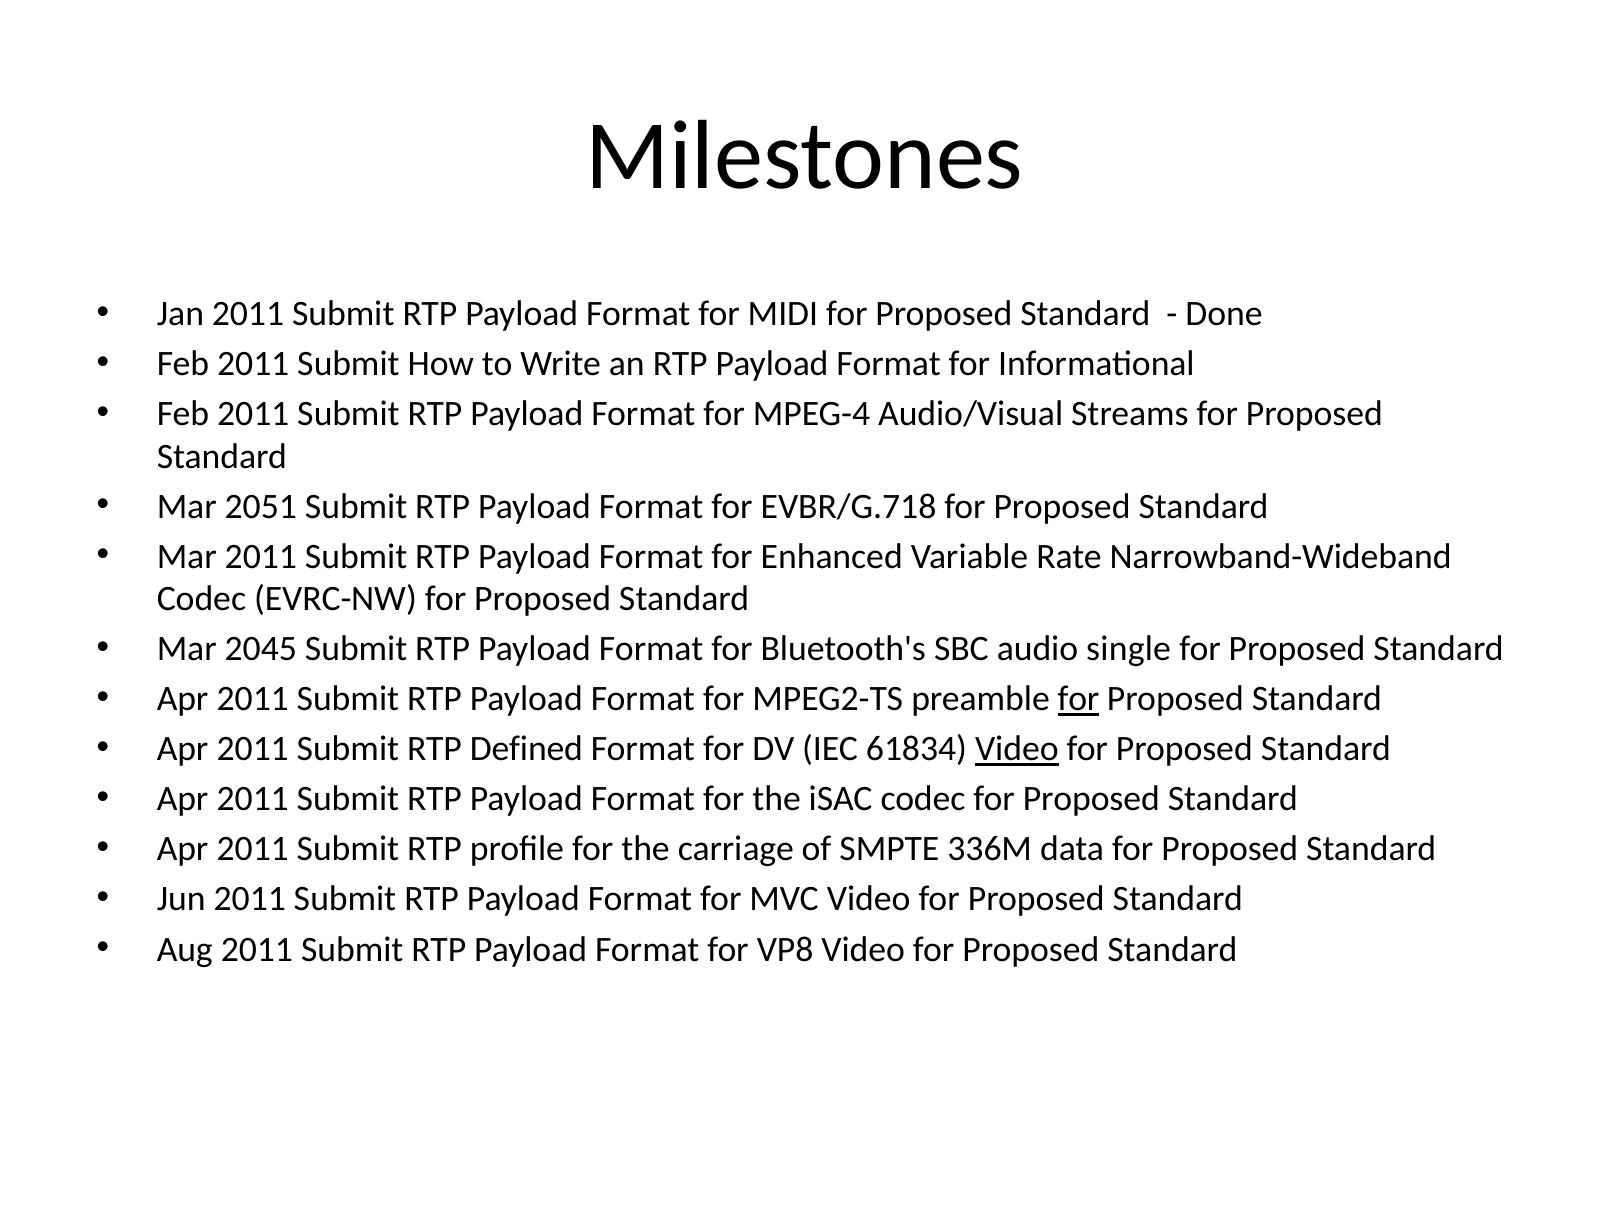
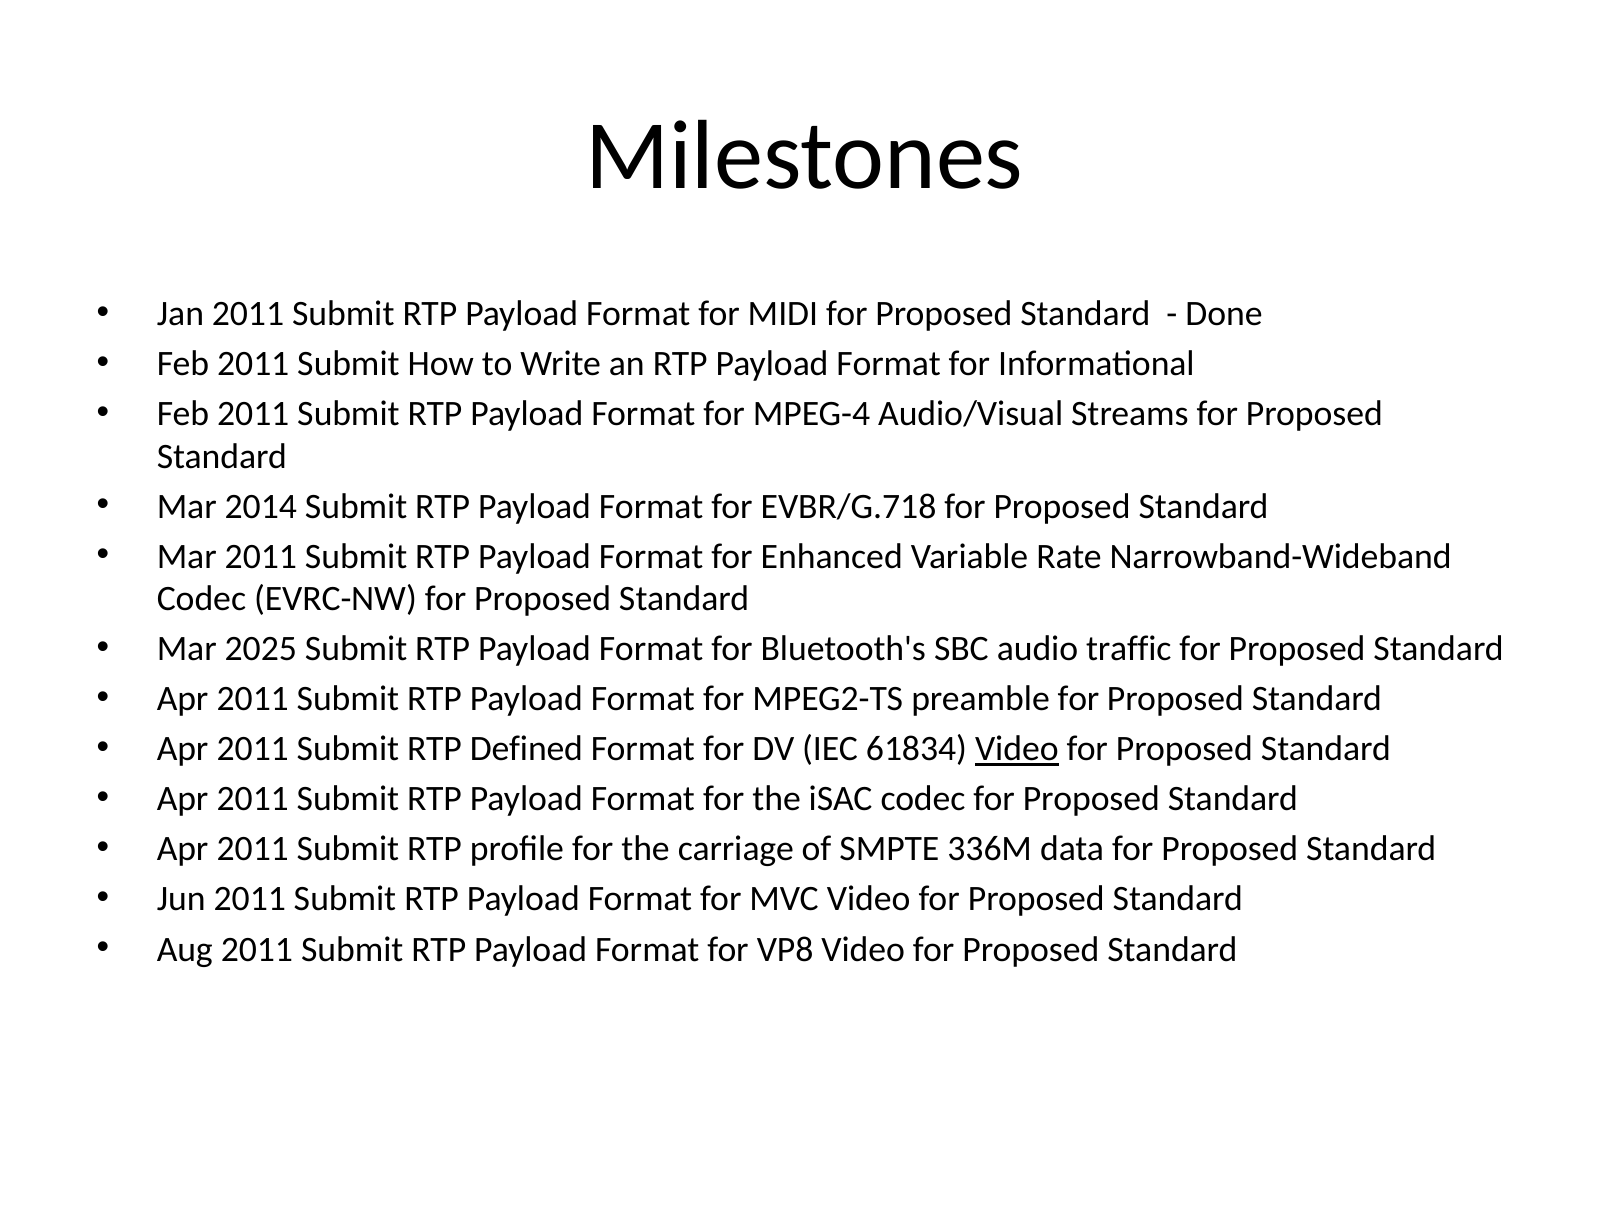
2051: 2051 -> 2014
2045: 2045 -> 2025
single: single -> traffic
for at (1079, 700) underline: present -> none
